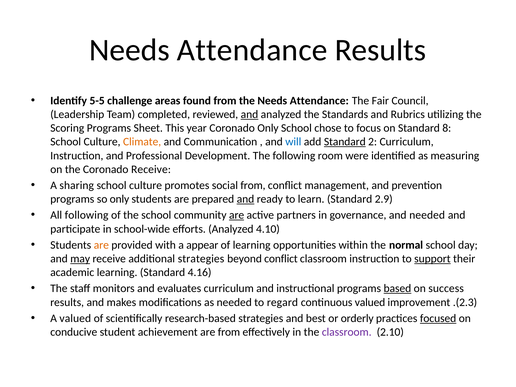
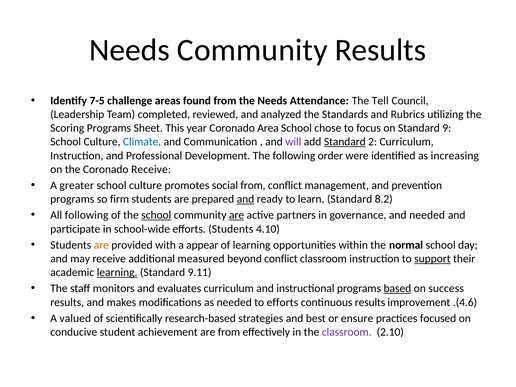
Attendance at (252, 50): Attendance -> Community
5-5: 5-5 -> 7-5
Fair: Fair -> Tell
and at (249, 114) underline: present -> none
Coronado Only: Only -> Area
8: 8 -> 9
Climate colour: orange -> blue
will colour: blue -> purple
room: room -> order
measuring: measuring -> increasing
sharing: sharing -> greater
so only: only -> firm
2.9: 2.9 -> 8.2
school at (156, 215) underline: none -> present
efforts Analyzed: Analyzed -> Students
may underline: present -> none
additional strategies: strategies -> measured
learning at (117, 272) underline: none -> present
4.16: 4.16 -> 9.11
to regard: regard -> efforts
continuous valued: valued -> results
.(2.3: .(2.3 -> .(4.6
orderly: orderly -> ensure
focused underline: present -> none
